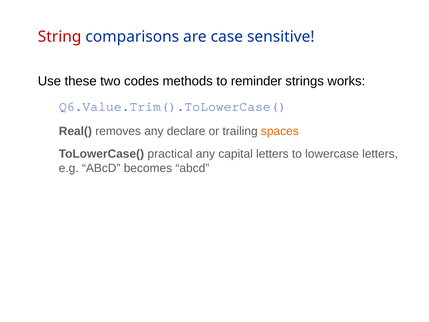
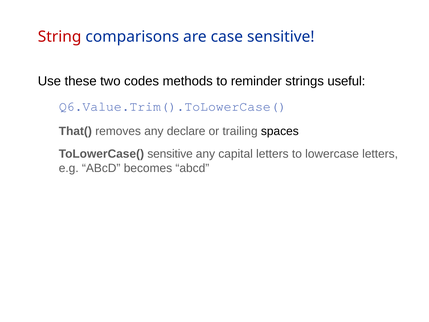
works: works -> useful
Real(: Real( -> That(
spaces colour: orange -> black
ToLowerCase( practical: practical -> sensitive
